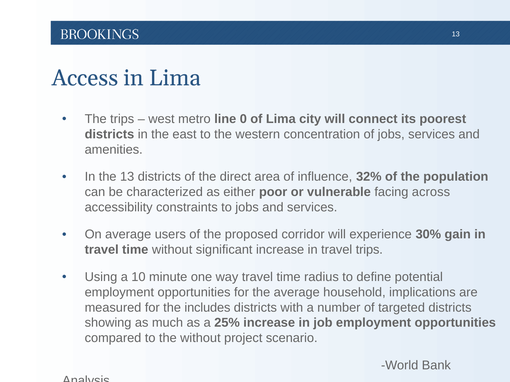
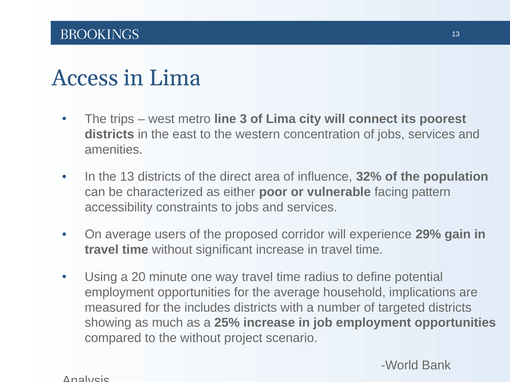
0: 0 -> 3
across: across -> pattern
30%: 30% -> 29%
increase in travel trips: trips -> time
10: 10 -> 20
